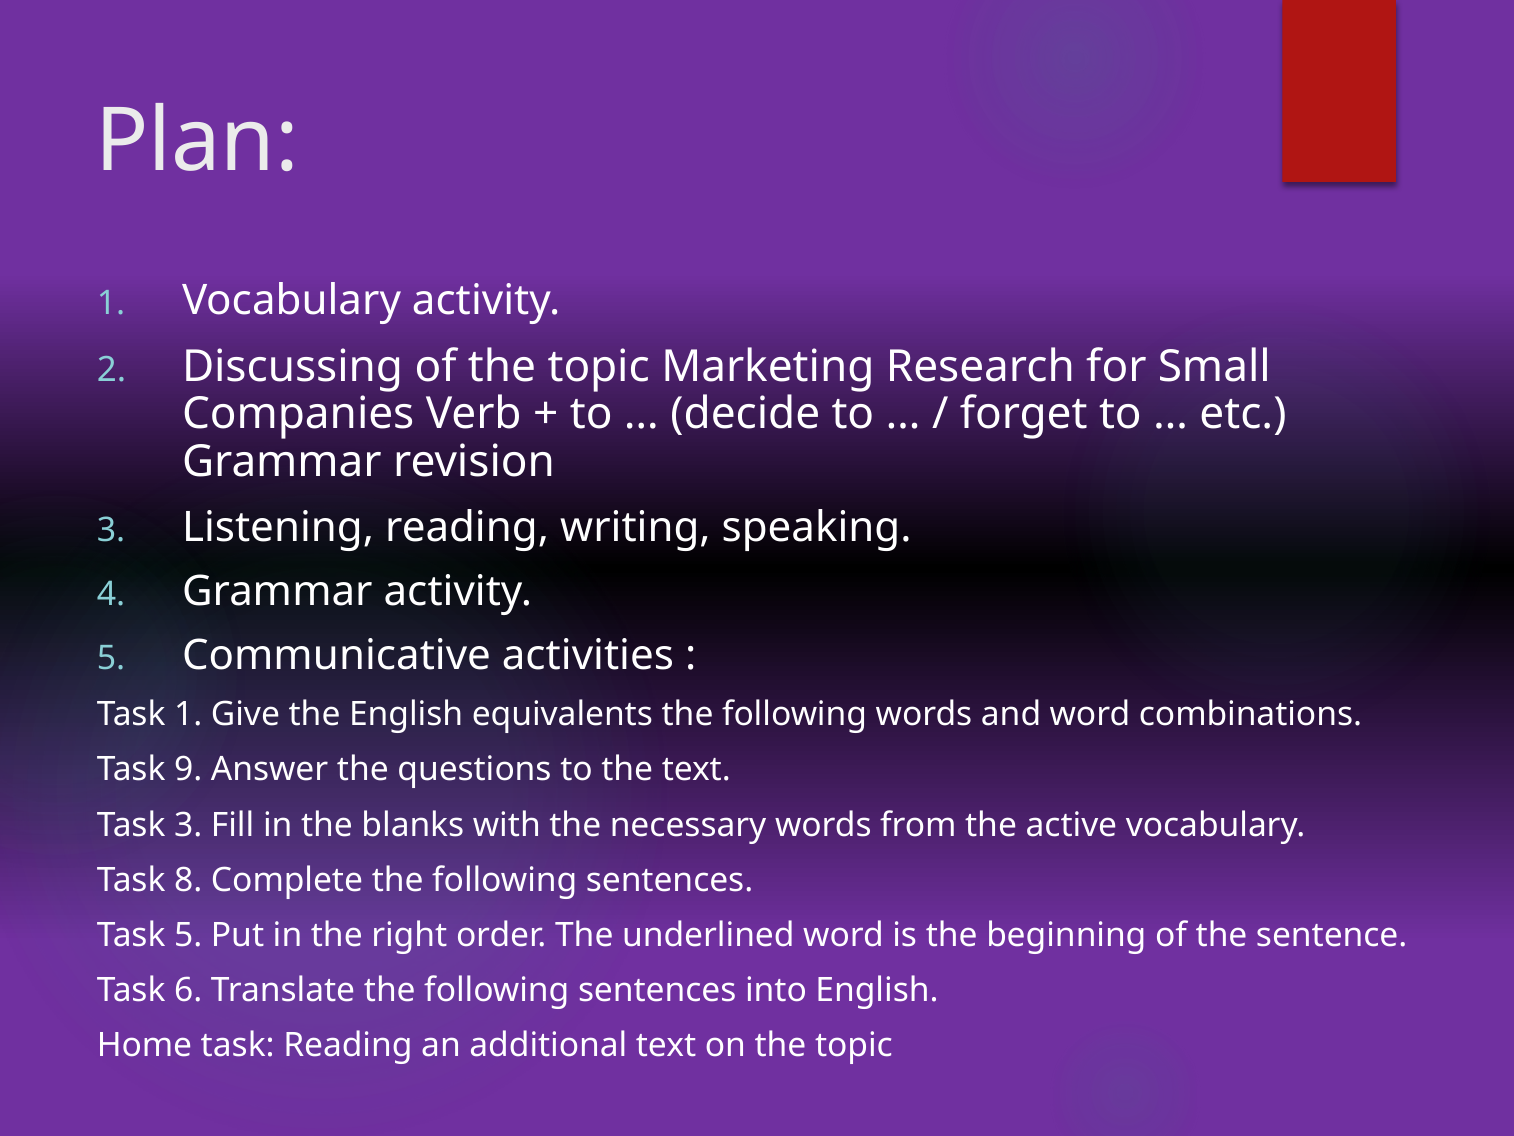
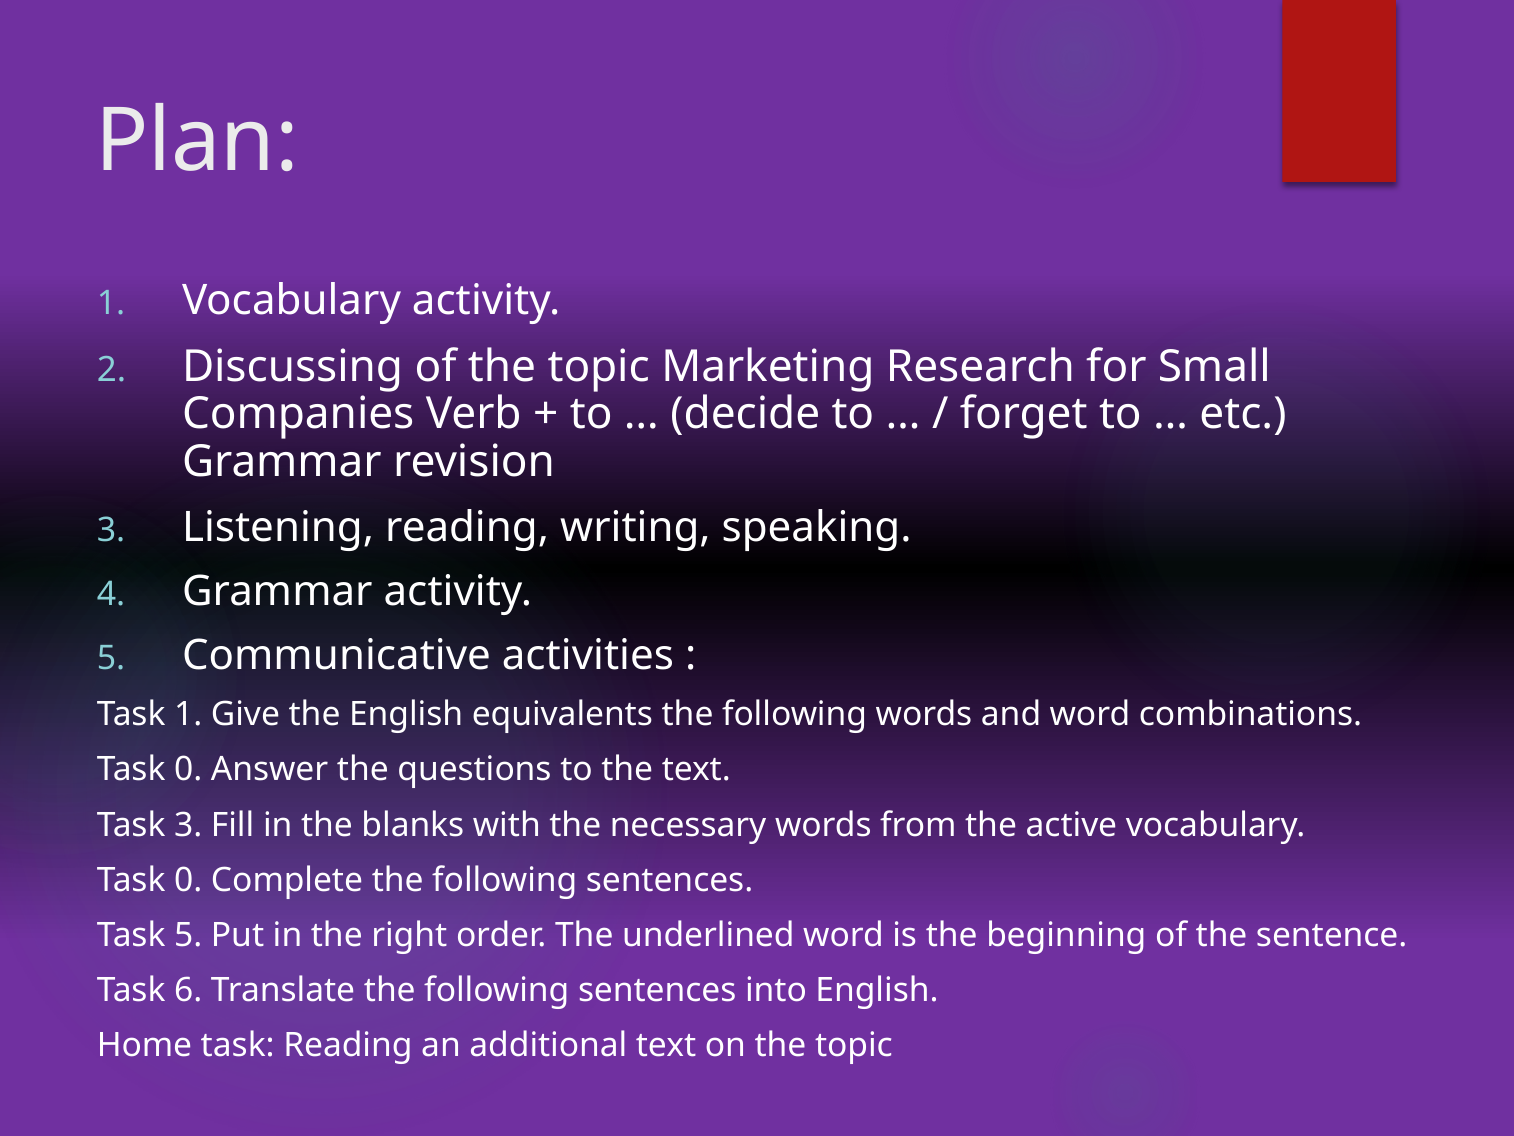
9 at (188, 769): 9 -> 0
8 at (188, 880): 8 -> 0
